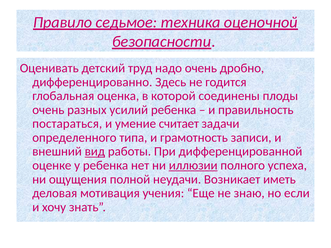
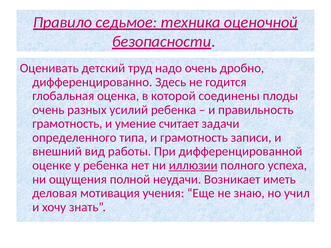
постараться at (67, 124): постараться -> грамотность
вид underline: present -> none
если: если -> учил
